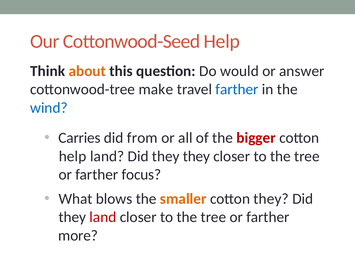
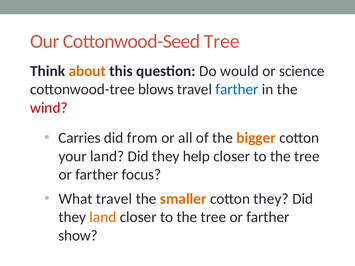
Cottonwood-Seed Help: Help -> Tree
answer: answer -> science
make: make -> blows
wind colour: blue -> red
bigger colour: red -> orange
help at (73, 156): help -> your
they they: they -> help
What blows: blows -> travel
land at (103, 217) colour: red -> orange
more: more -> show
